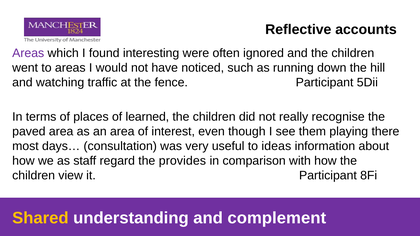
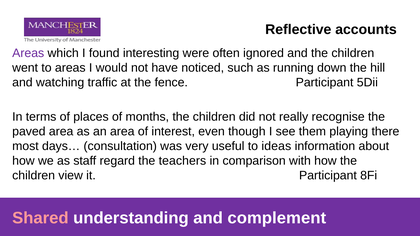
learned: learned -> months
provides: provides -> teachers
Shared colour: yellow -> pink
